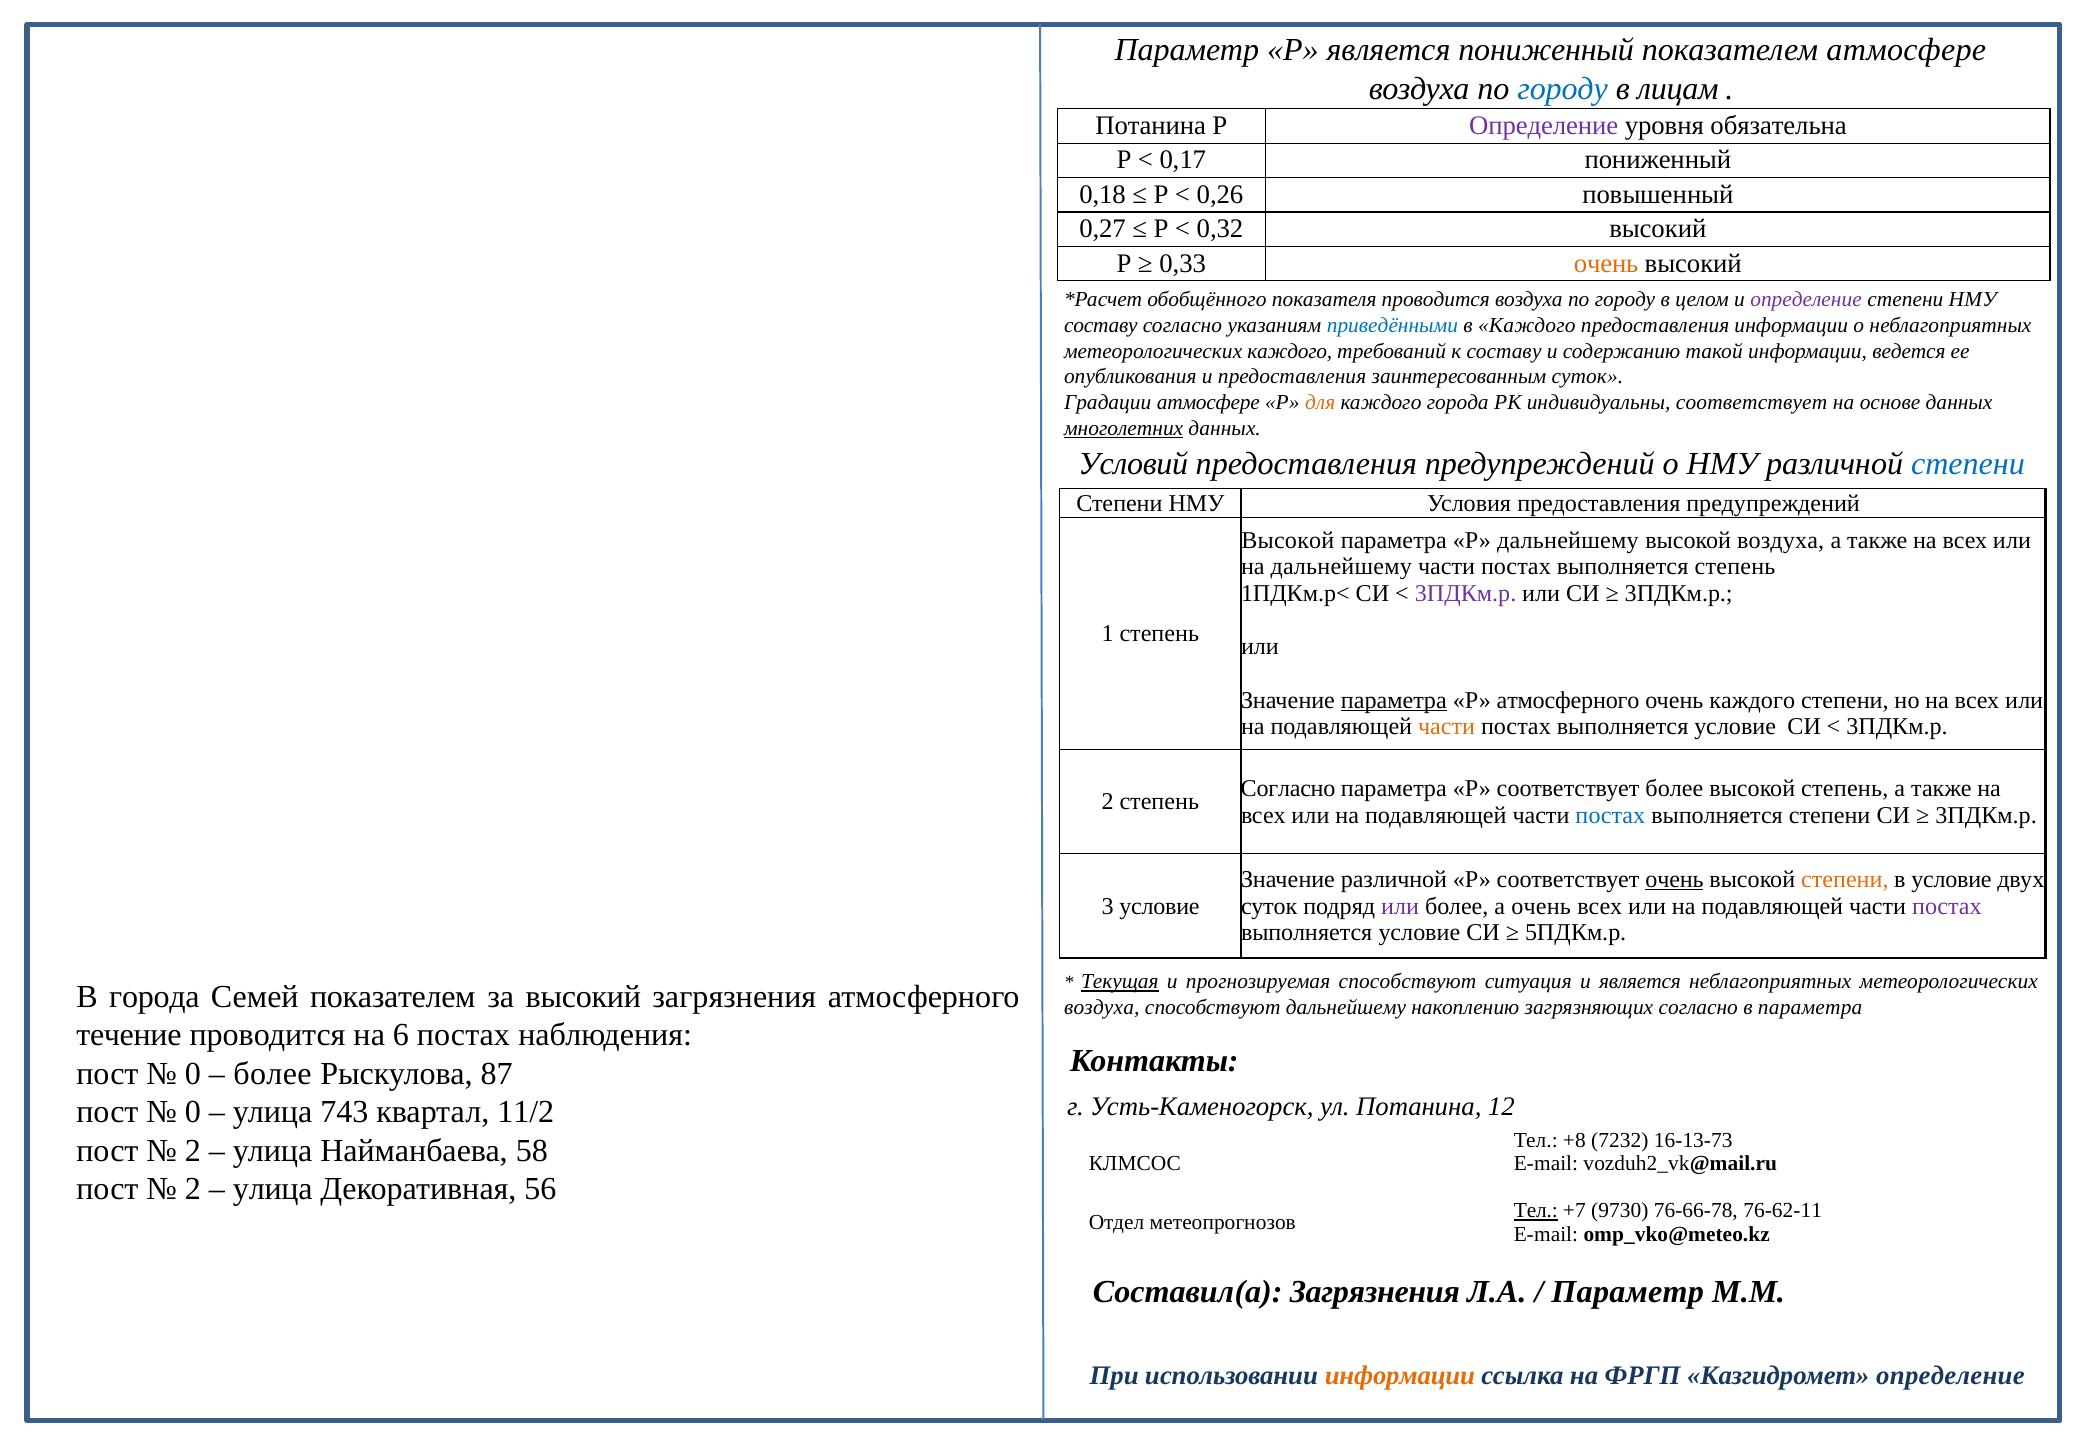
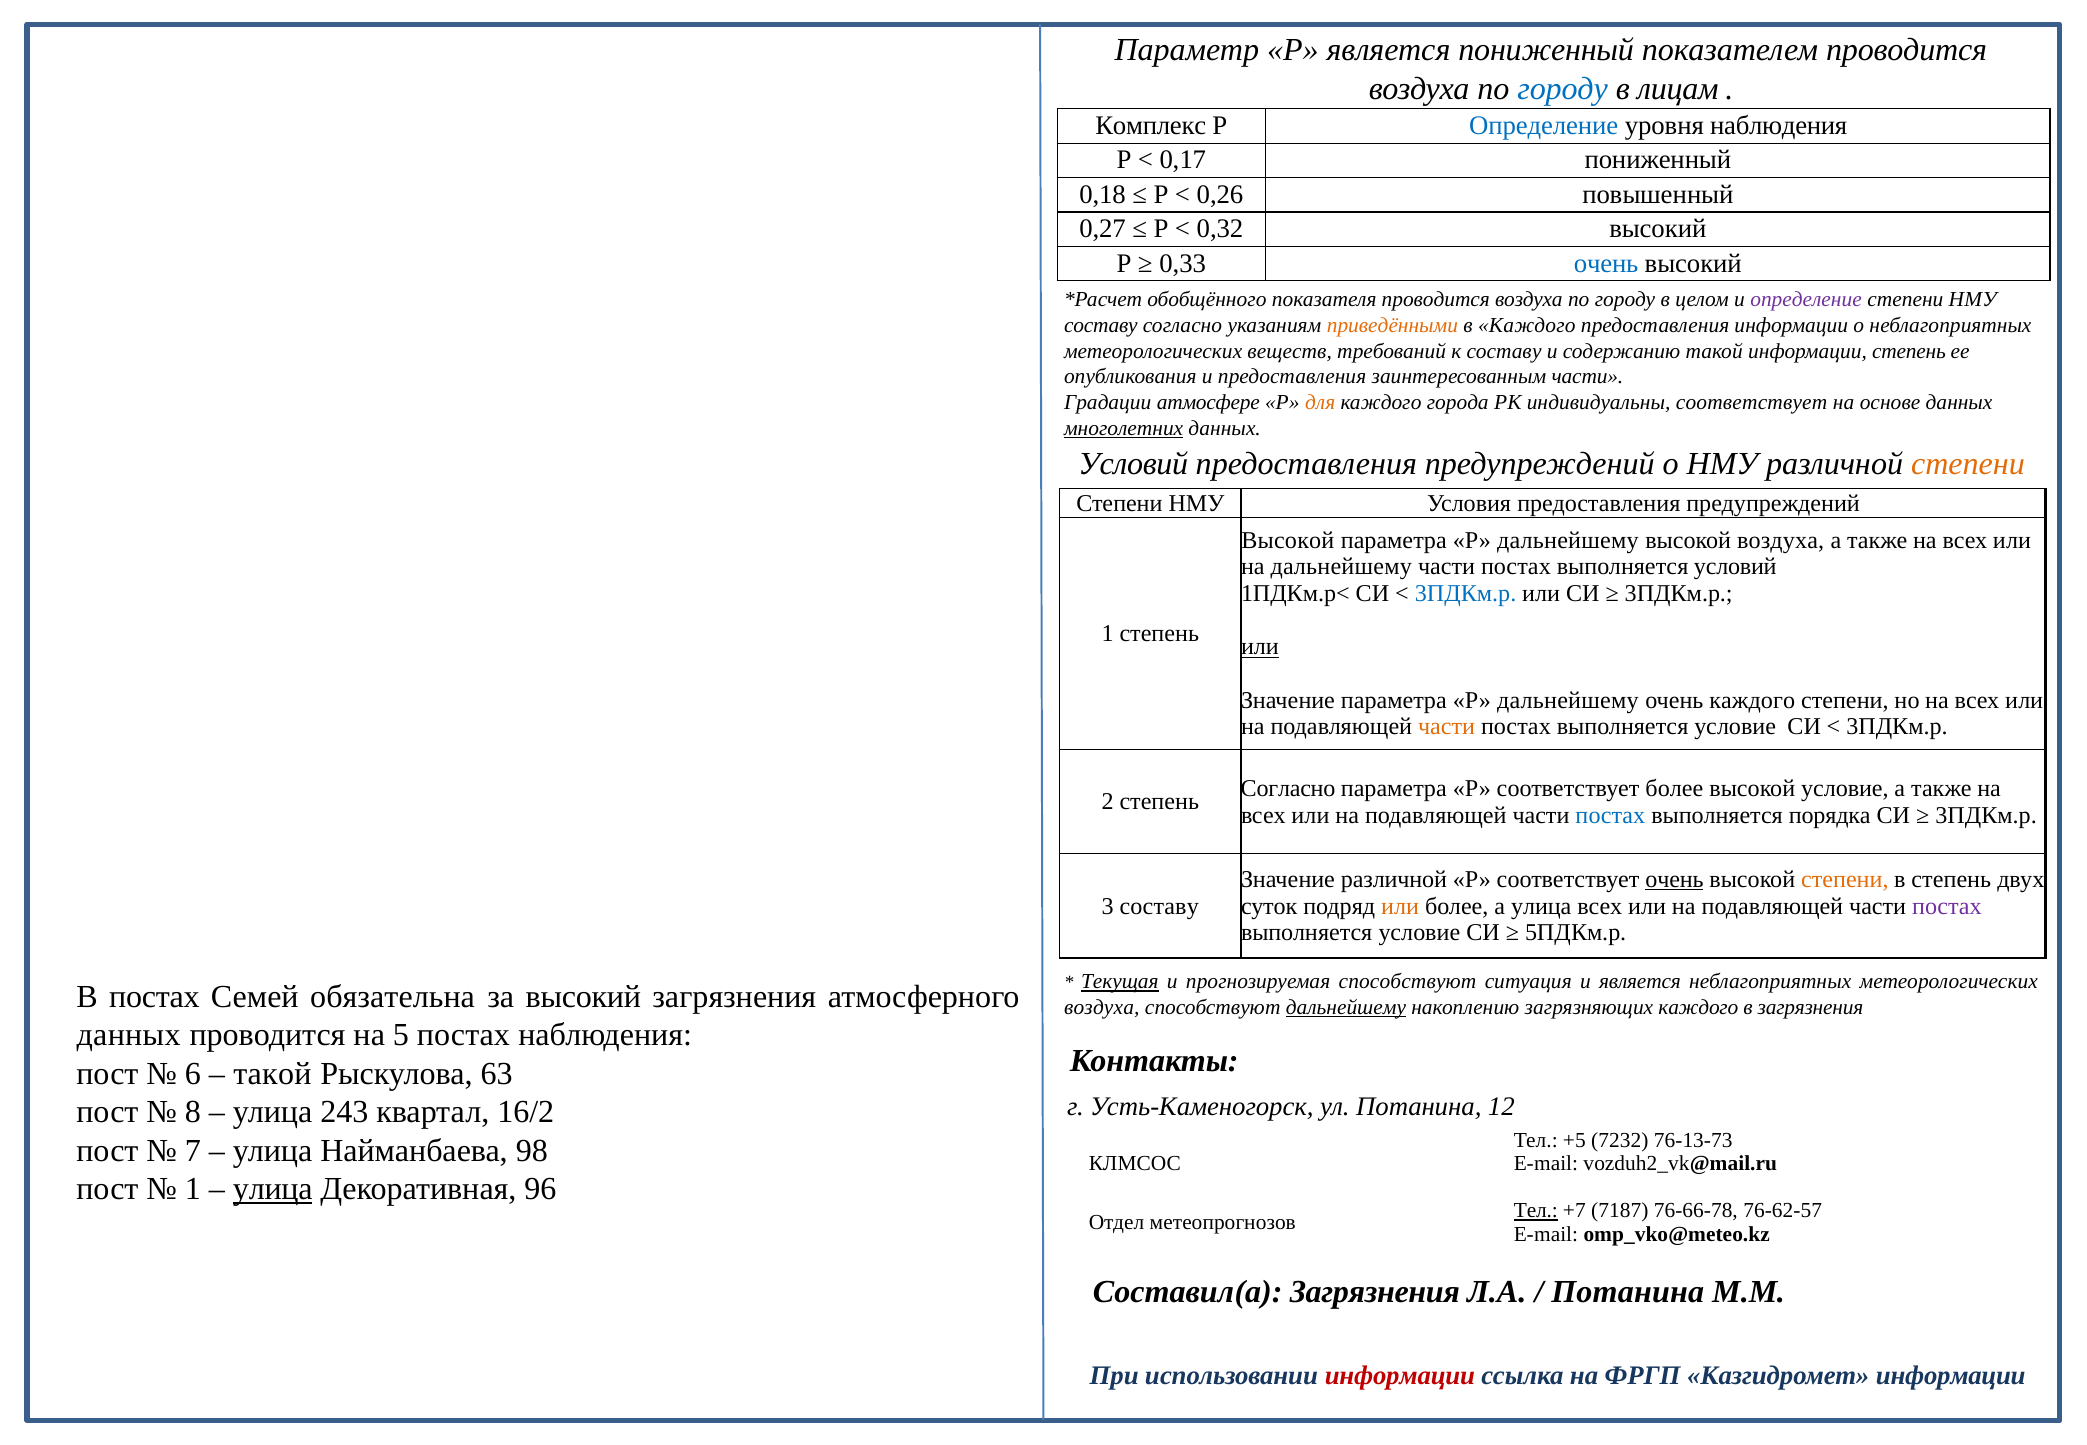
показателем атмосфере: атмосфере -> проводится
Потанина at (1151, 126): Потанина -> Комплекс
Определение at (1544, 126) colour: purple -> blue
уровня обязательна: обязательна -> наблюдения
очень at (1606, 263) colour: orange -> blue
приведёнными colour: blue -> orange
метеорологических каждого: каждого -> веществ
информации ведется: ведется -> степень
заинтересованным суток: суток -> части
степени at (1968, 464) colour: blue -> orange
выполняется степень: степень -> условий
3ПДКм.р at (1466, 593) colour: purple -> blue
или at (1260, 647) underline: none -> present
параметра at (1394, 700) underline: present -> none
атмосферного at (1568, 700): атмосферного -> дальнейшему
высокой степень: степень -> условие
выполняется степени: степени -> порядка
в условие: условие -> степень
3 условие: условие -> составу
или at (1400, 906) colour: purple -> orange
а очень: очень -> улица
В города: города -> постах
Семей показателем: показателем -> обязательна
дальнейшему at (1346, 1007) underline: none -> present
загрязняющих согласно: согласно -> каждого
в параметра: параметра -> загрязнения
течение at (129, 1035): течение -> данных
6: 6 -> 5
0 at (193, 1073): 0 -> 6
более at (272, 1073): более -> такой
87: 87 -> 63
0 at (193, 1112): 0 -> 8
743: 743 -> 243
11/2: 11/2 -> 16/2
+8: +8 -> +5
16-13-73: 16-13-73 -> 76-13-73
2 at (193, 1151): 2 -> 7
58: 58 -> 98
2 at (193, 1189): 2 -> 1
улица at (273, 1189) underline: none -> present
56: 56 -> 96
9730: 9730 -> 7187
76-62-11: 76-62-11 -> 76-62-57
Параметр at (1628, 1292): Параметр -> Потанина
информации at (1400, 1376) colour: orange -> red
Казгидромет определение: определение -> информации
